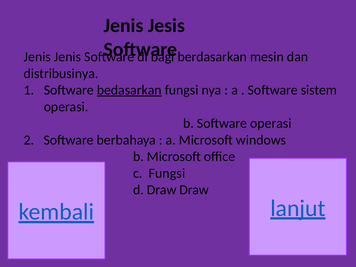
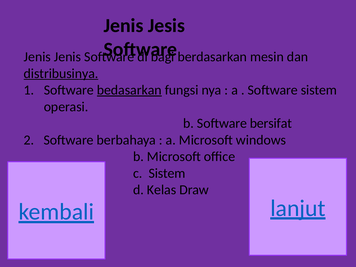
distribusinya underline: none -> present
Software operasi: operasi -> bersifat
c Fungsi: Fungsi -> Sistem
d Draw: Draw -> Kelas
